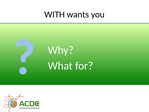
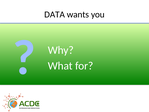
WITH: WITH -> DATA
